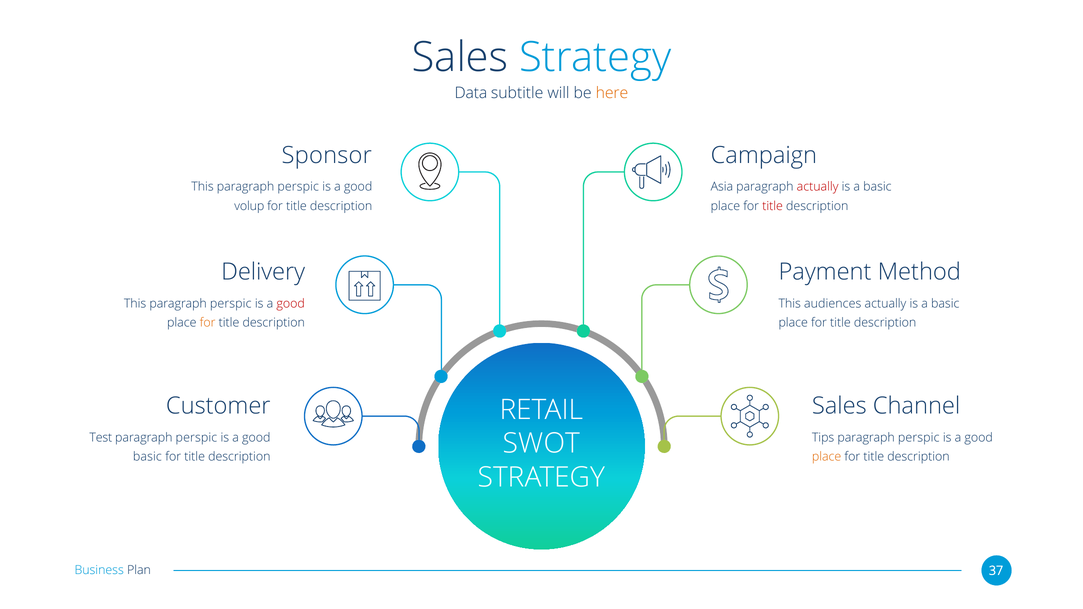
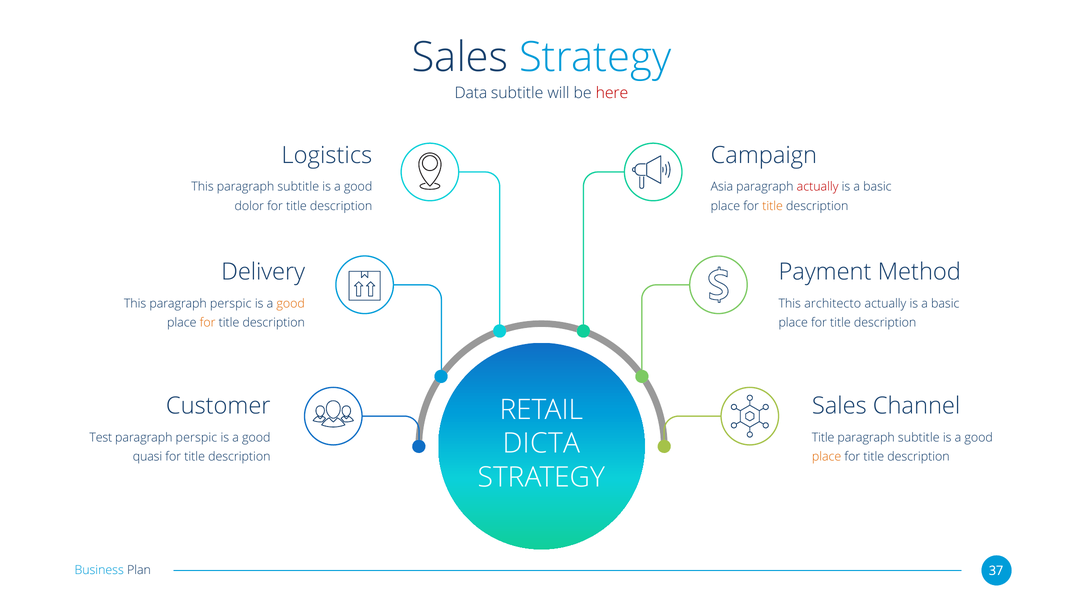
here colour: orange -> red
Sponsor: Sponsor -> Logistics
perspic at (298, 187): perspic -> subtitle
volup: volup -> dolor
title at (773, 206) colour: red -> orange
good at (291, 304) colour: red -> orange
audiences: audiences -> architecto
Tips at (823, 438): Tips -> Title
perspic at (919, 438): perspic -> subtitle
SWOT: SWOT -> DICTA
basic at (147, 457): basic -> quasi
